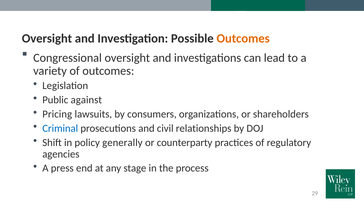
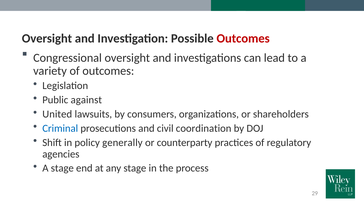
Outcomes at (243, 38) colour: orange -> red
Pricing: Pricing -> United
relationships: relationships -> coordination
A press: press -> stage
